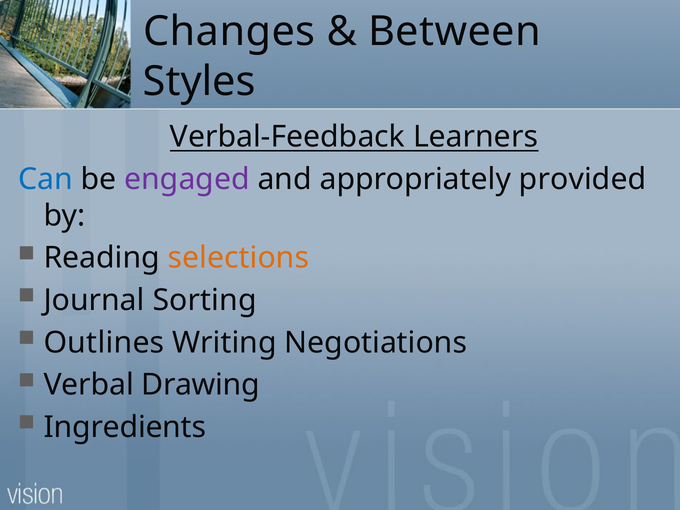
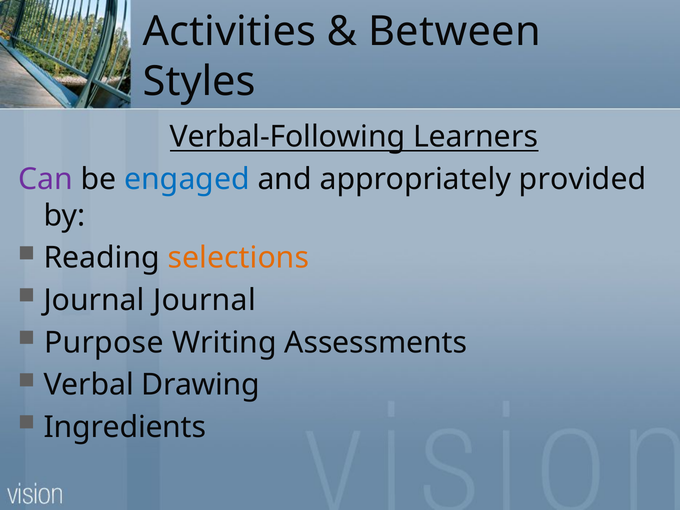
Changes: Changes -> Activities
Verbal-Feedback: Verbal-Feedback -> Verbal-Following
Can colour: blue -> purple
engaged colour: purple -> blue
Journal Sorting: Sorting -> Journal
Outlines: Outlines -> Purpose
Negotiations: Negotiations -> Assessments
